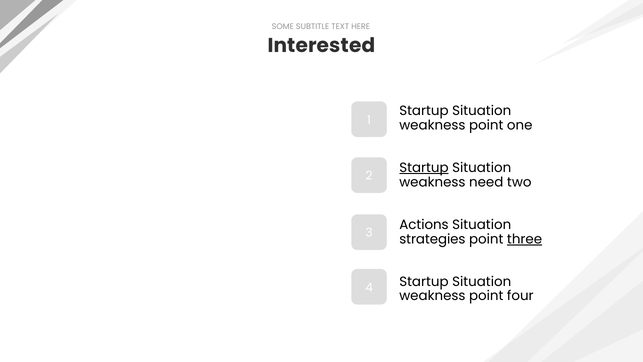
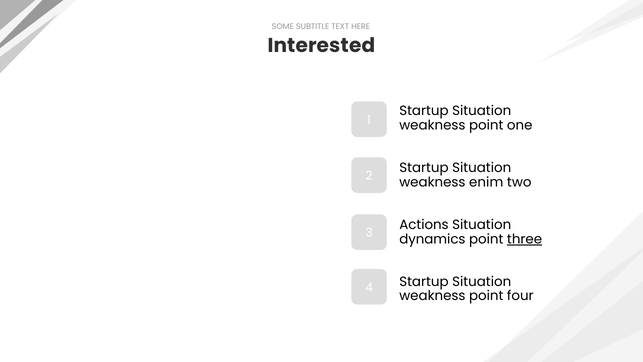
Startup at (424, 168) underline: present -> none
need: need -> enim
strategies: strategies -> dynamics
